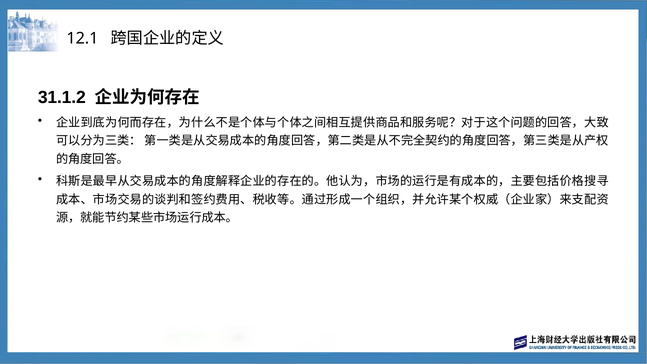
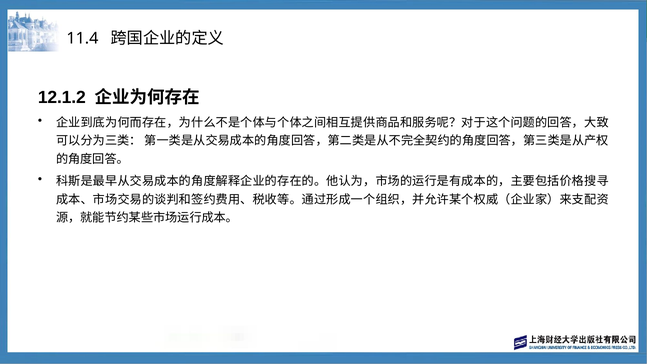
12.1: 12.1 -> 11.4
31.1.2: 31.1.2 -> 12.1.2
